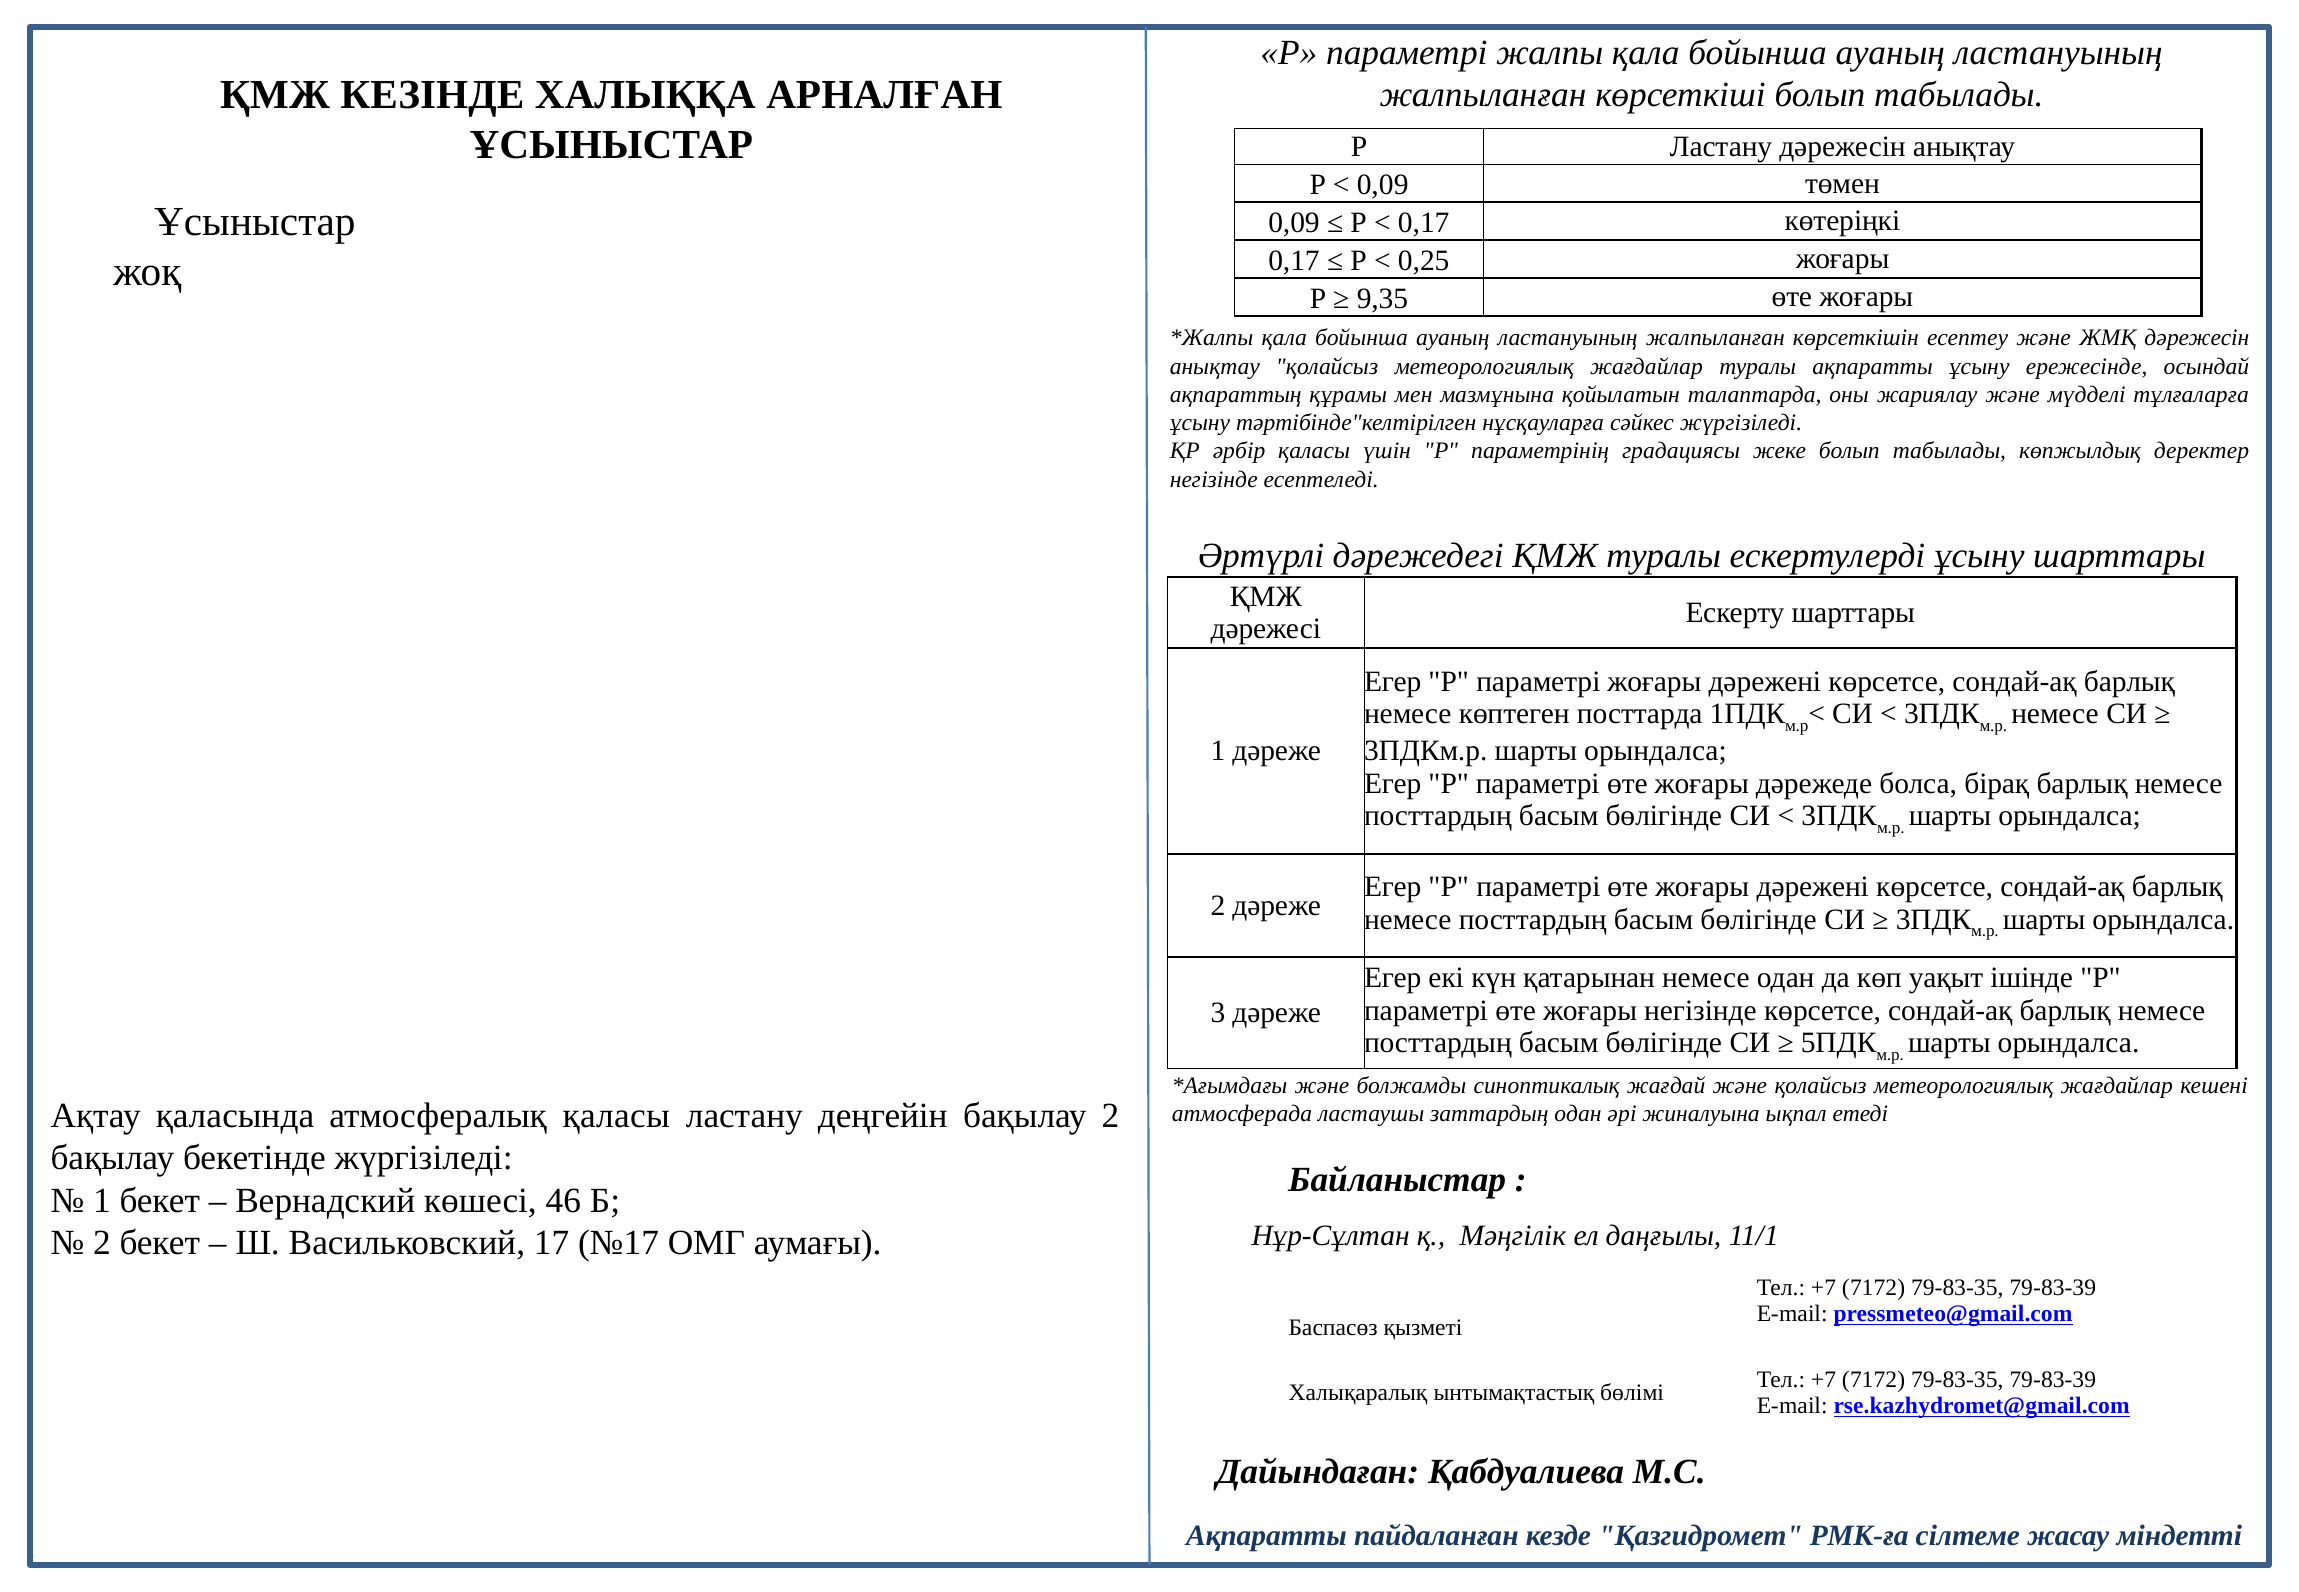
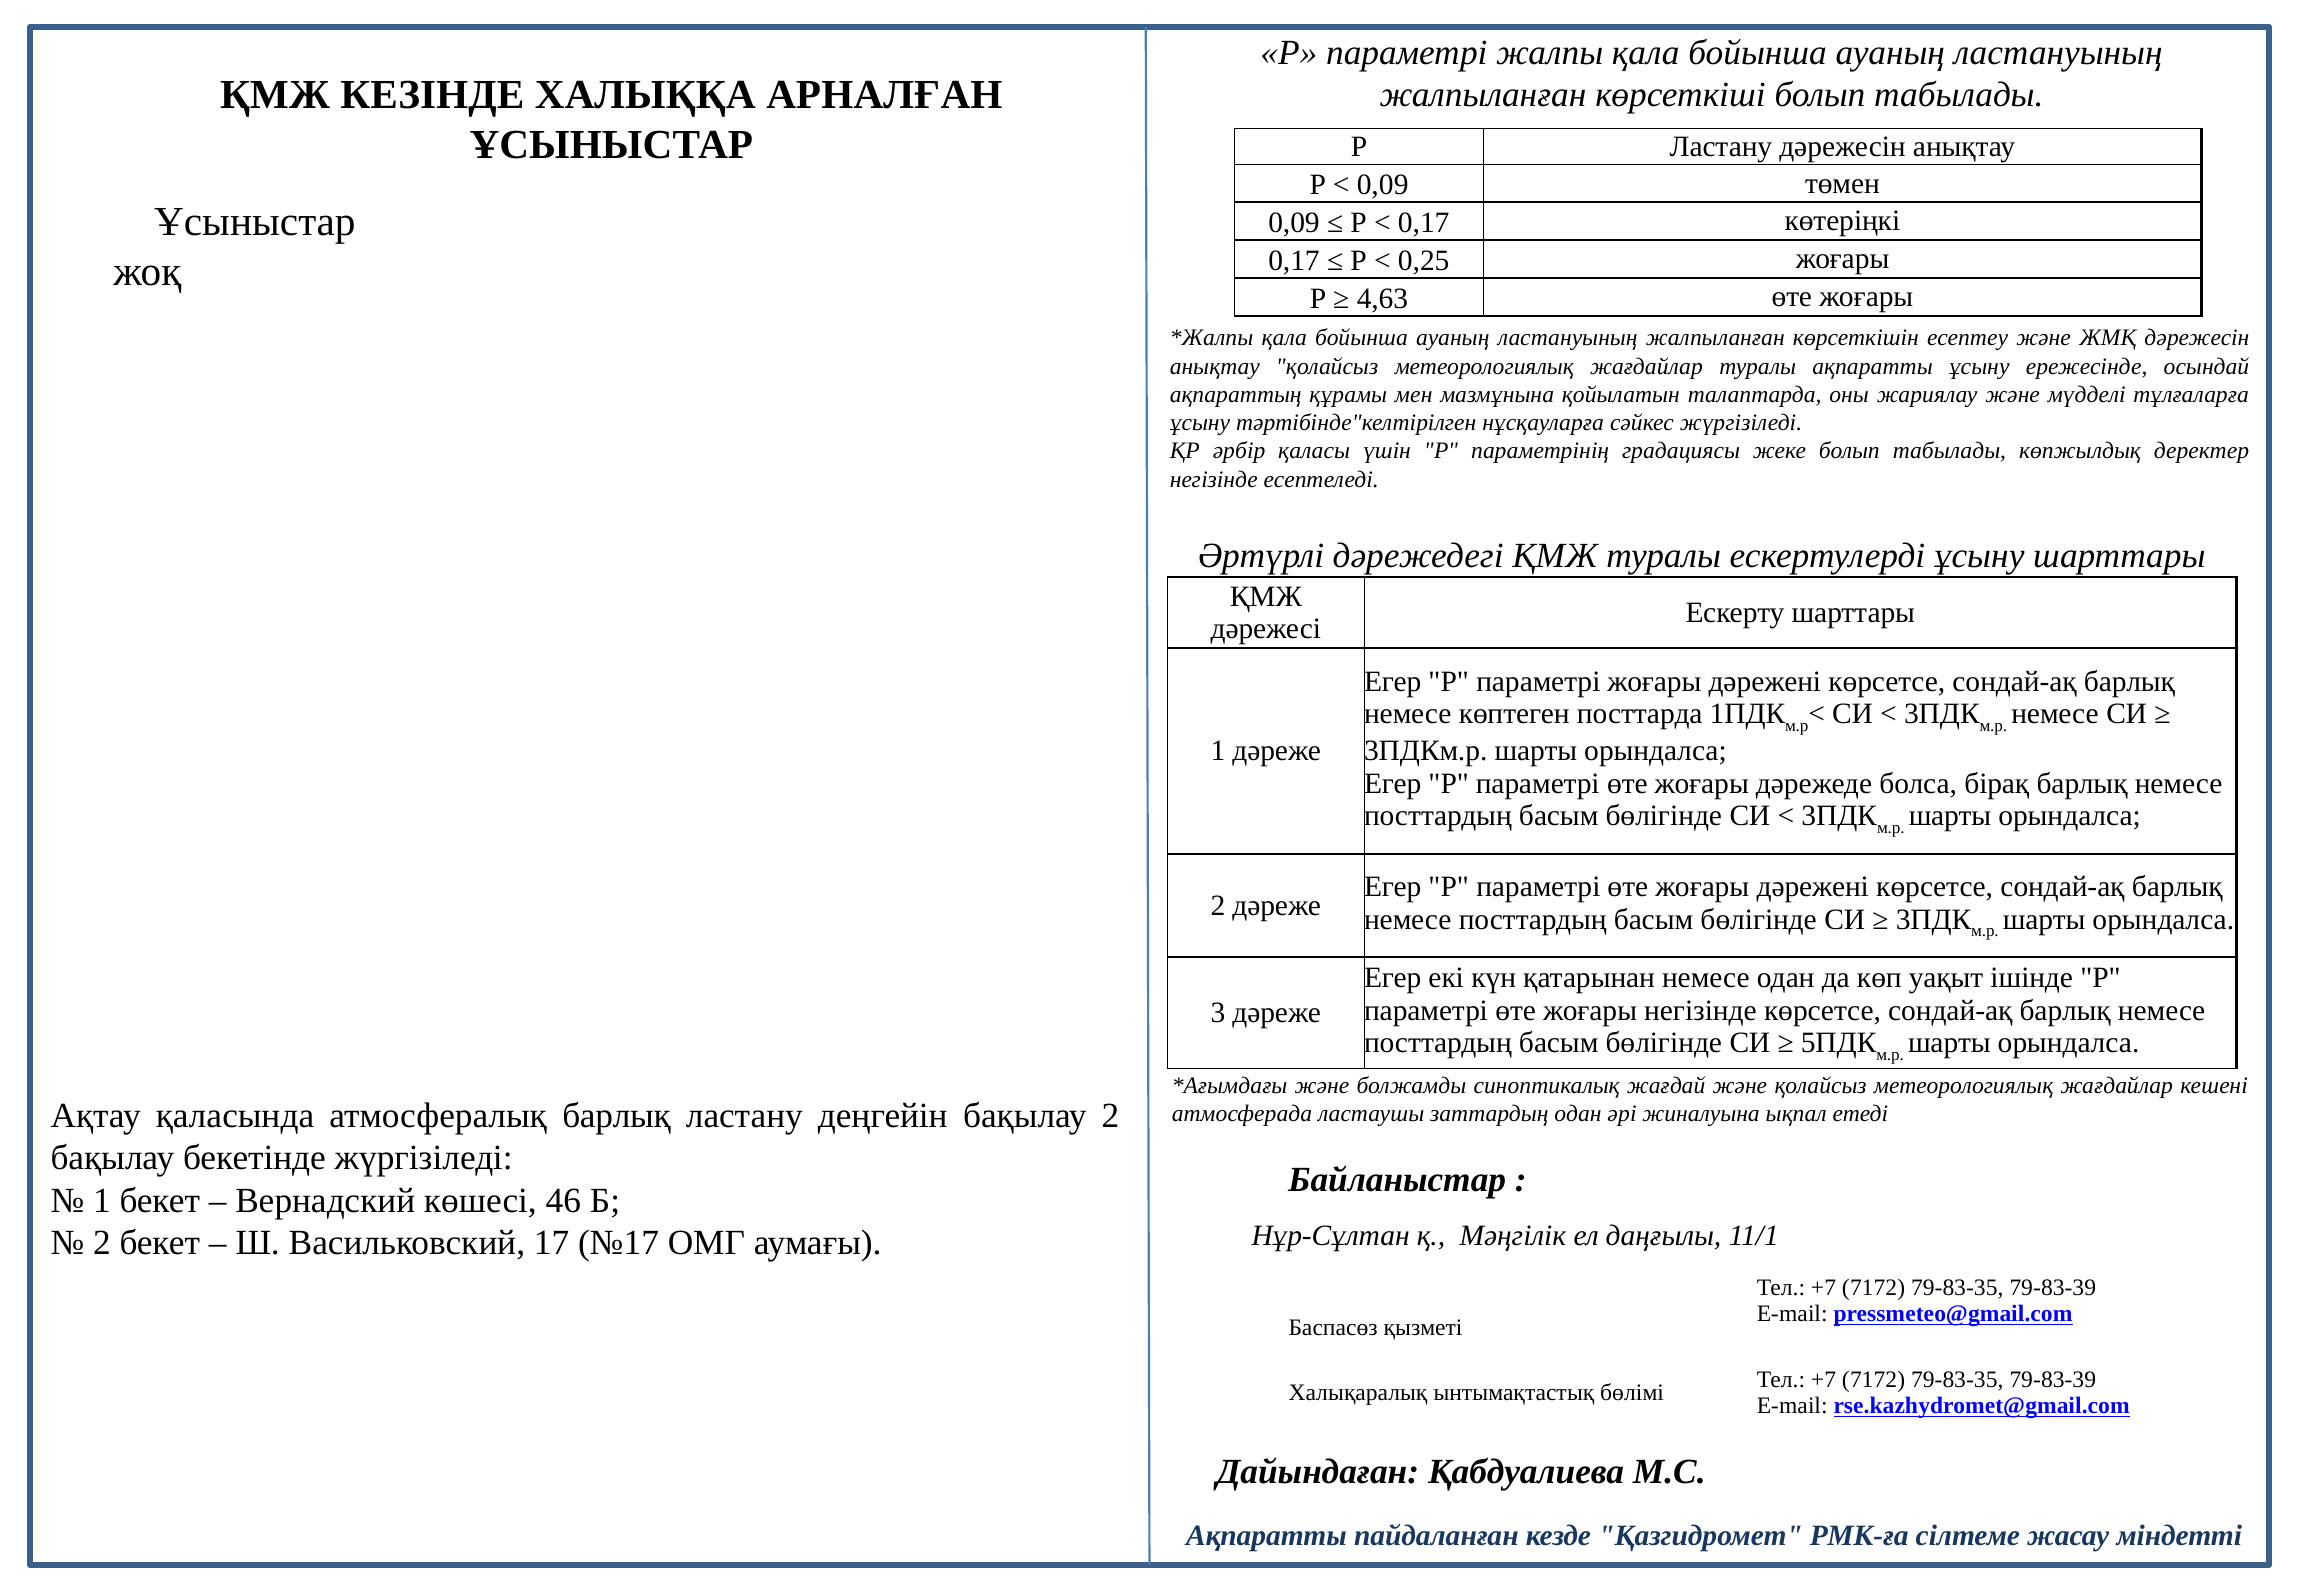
9,35: 9,35 -> 4,63
атмосфералық қаласы: қаласы -> барлық
